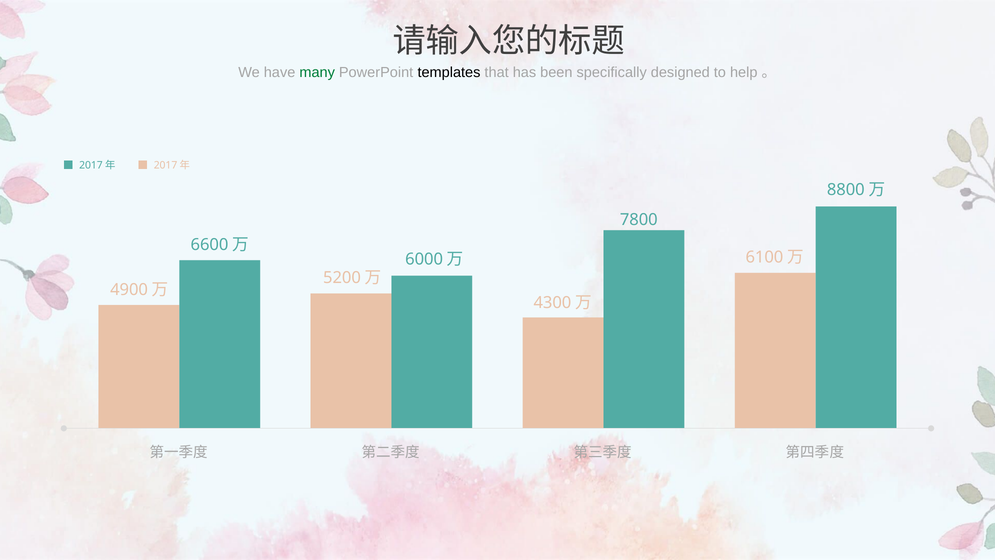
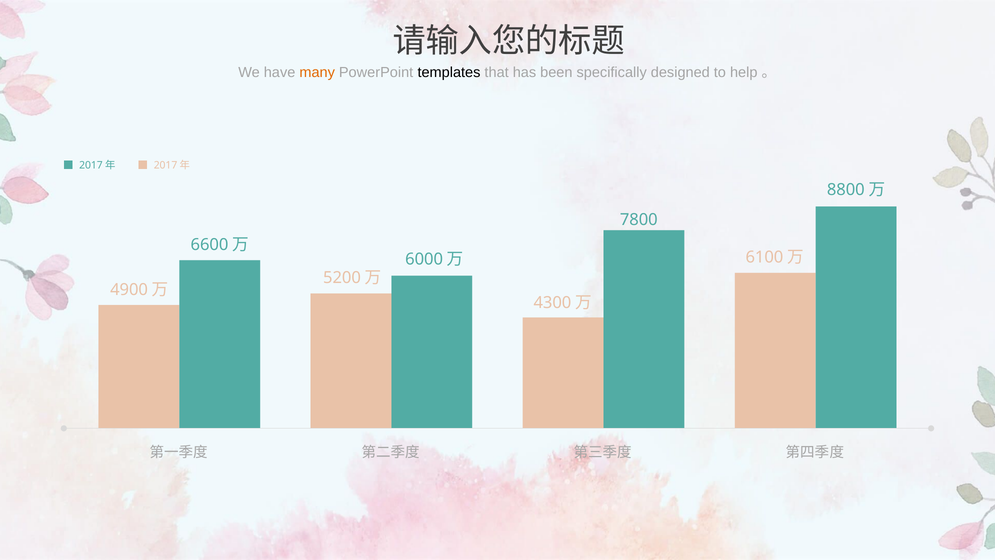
many colour: green -> orange
